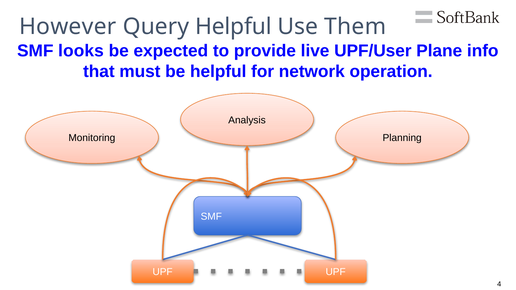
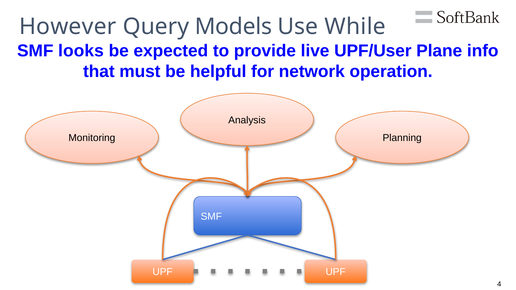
Query Helpful: Helpful -> Models
Them: Them -> While
